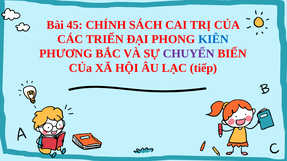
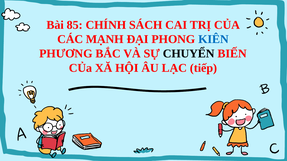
45: 45 -> 85
TRIỂN: TRIỂN -> MẠNH
CHUYỂN colour: purple -> black
